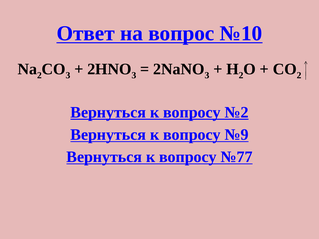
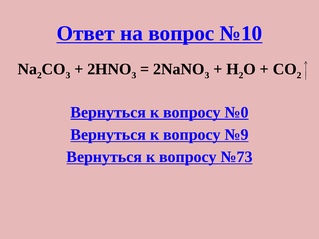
№2: №2 -> №0
№77: №77 -> №73
